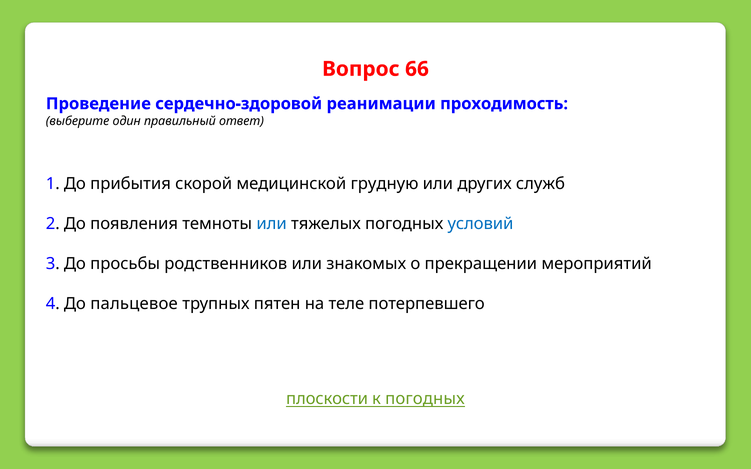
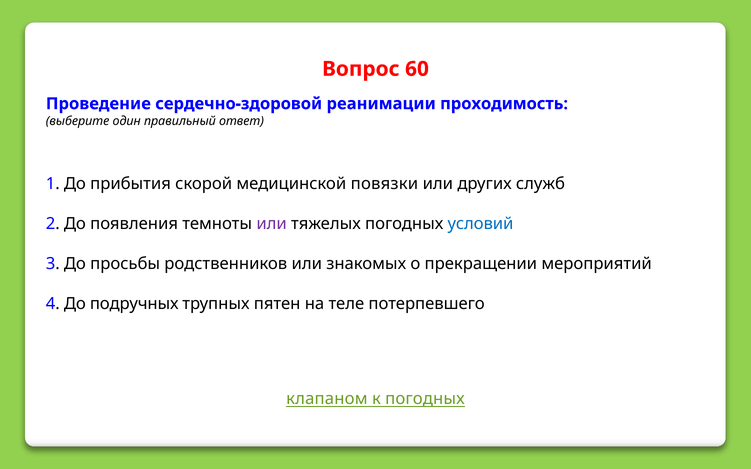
66: 66 -> 60
грудную: грудную -> повязки
или at (272, 224) colour: blue -> purple
пальцевое: пальцевое -> подручных
плоскости: плоскости -> клапаном
